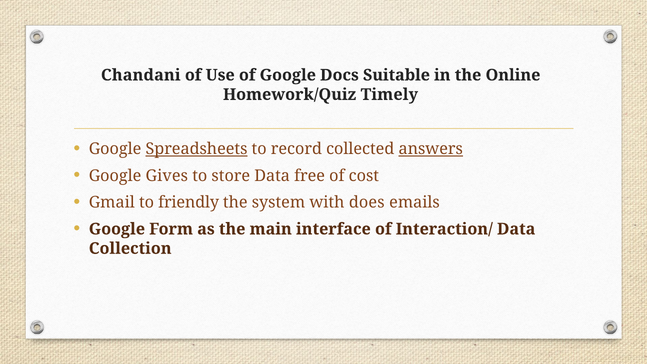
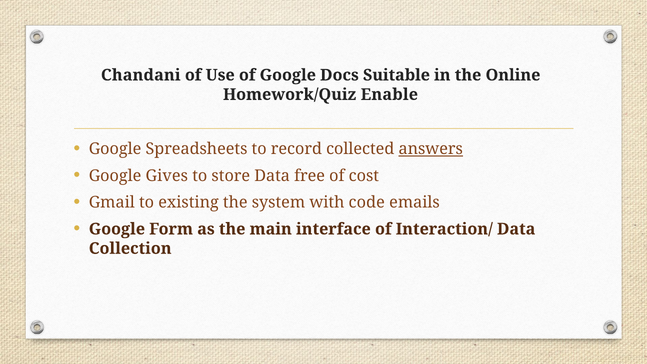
Timely: Timely -> Enable
Spreadsheets underline: present -> none
friendly: friendly -> existing
does: does -> code
